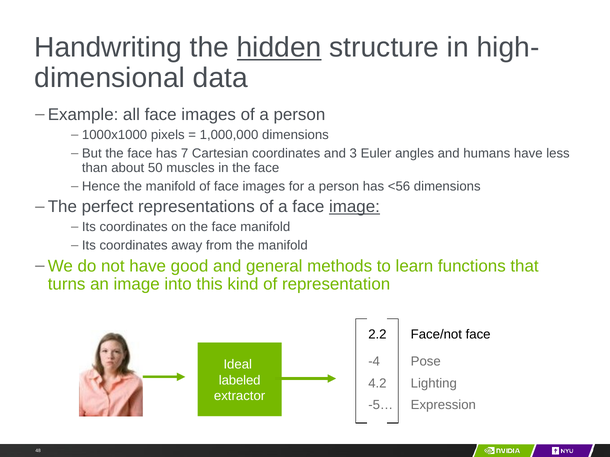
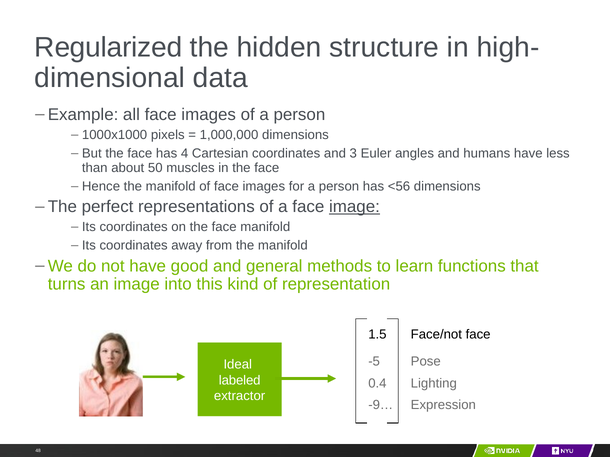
Handwriting: Handwriting -> Regularized
hidden underline: present -> none
7: 7 -> 4
2.2: 2.2 -> 1.5
-4: -4 -> -5
4.2: 4.2 -> 0.4
-5…: -5… -> -9…
